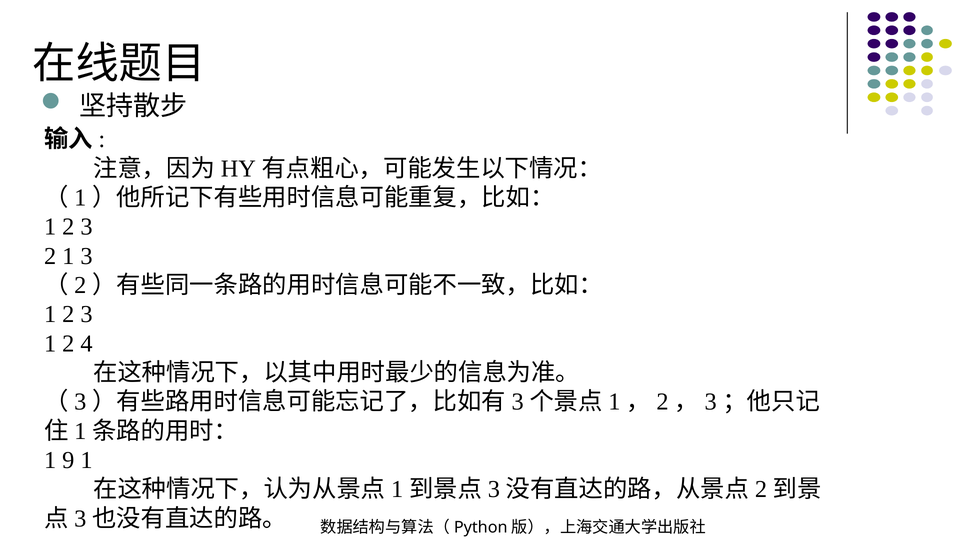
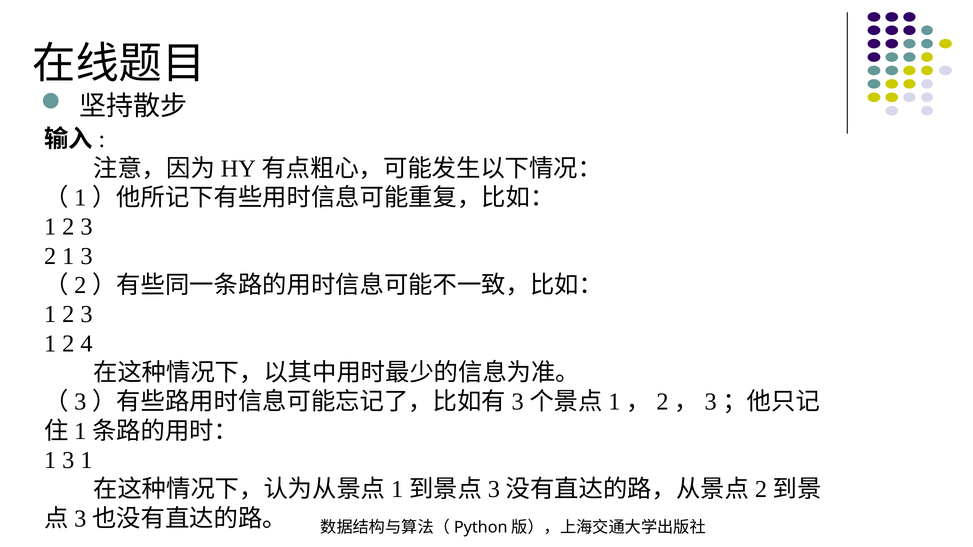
9 at (68, 461): 9 -> 3
